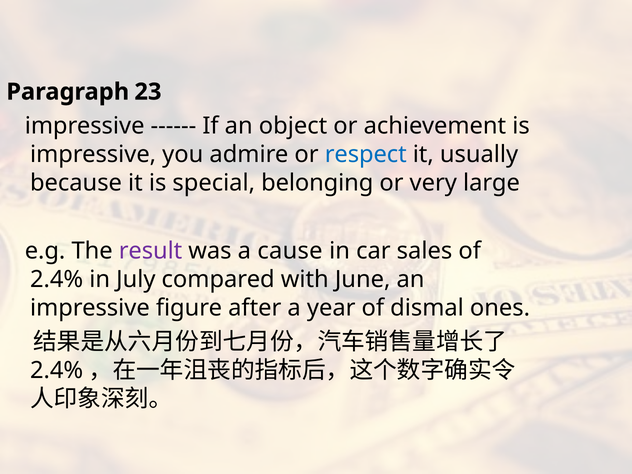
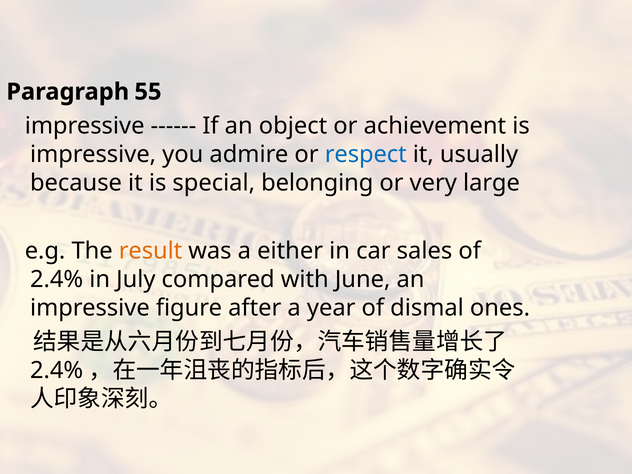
23: 23 -> 55
result colour: purple -> orange
cause: cause -> either
